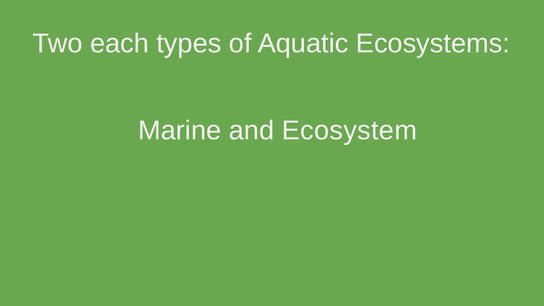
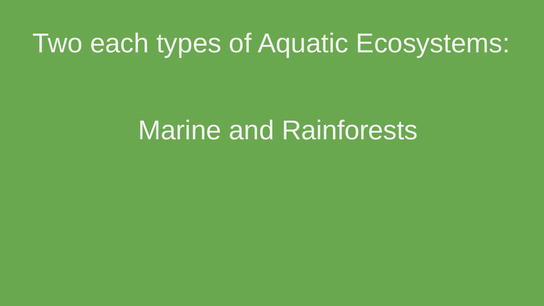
Ecosystem: Ecosystem -> Rainforests
